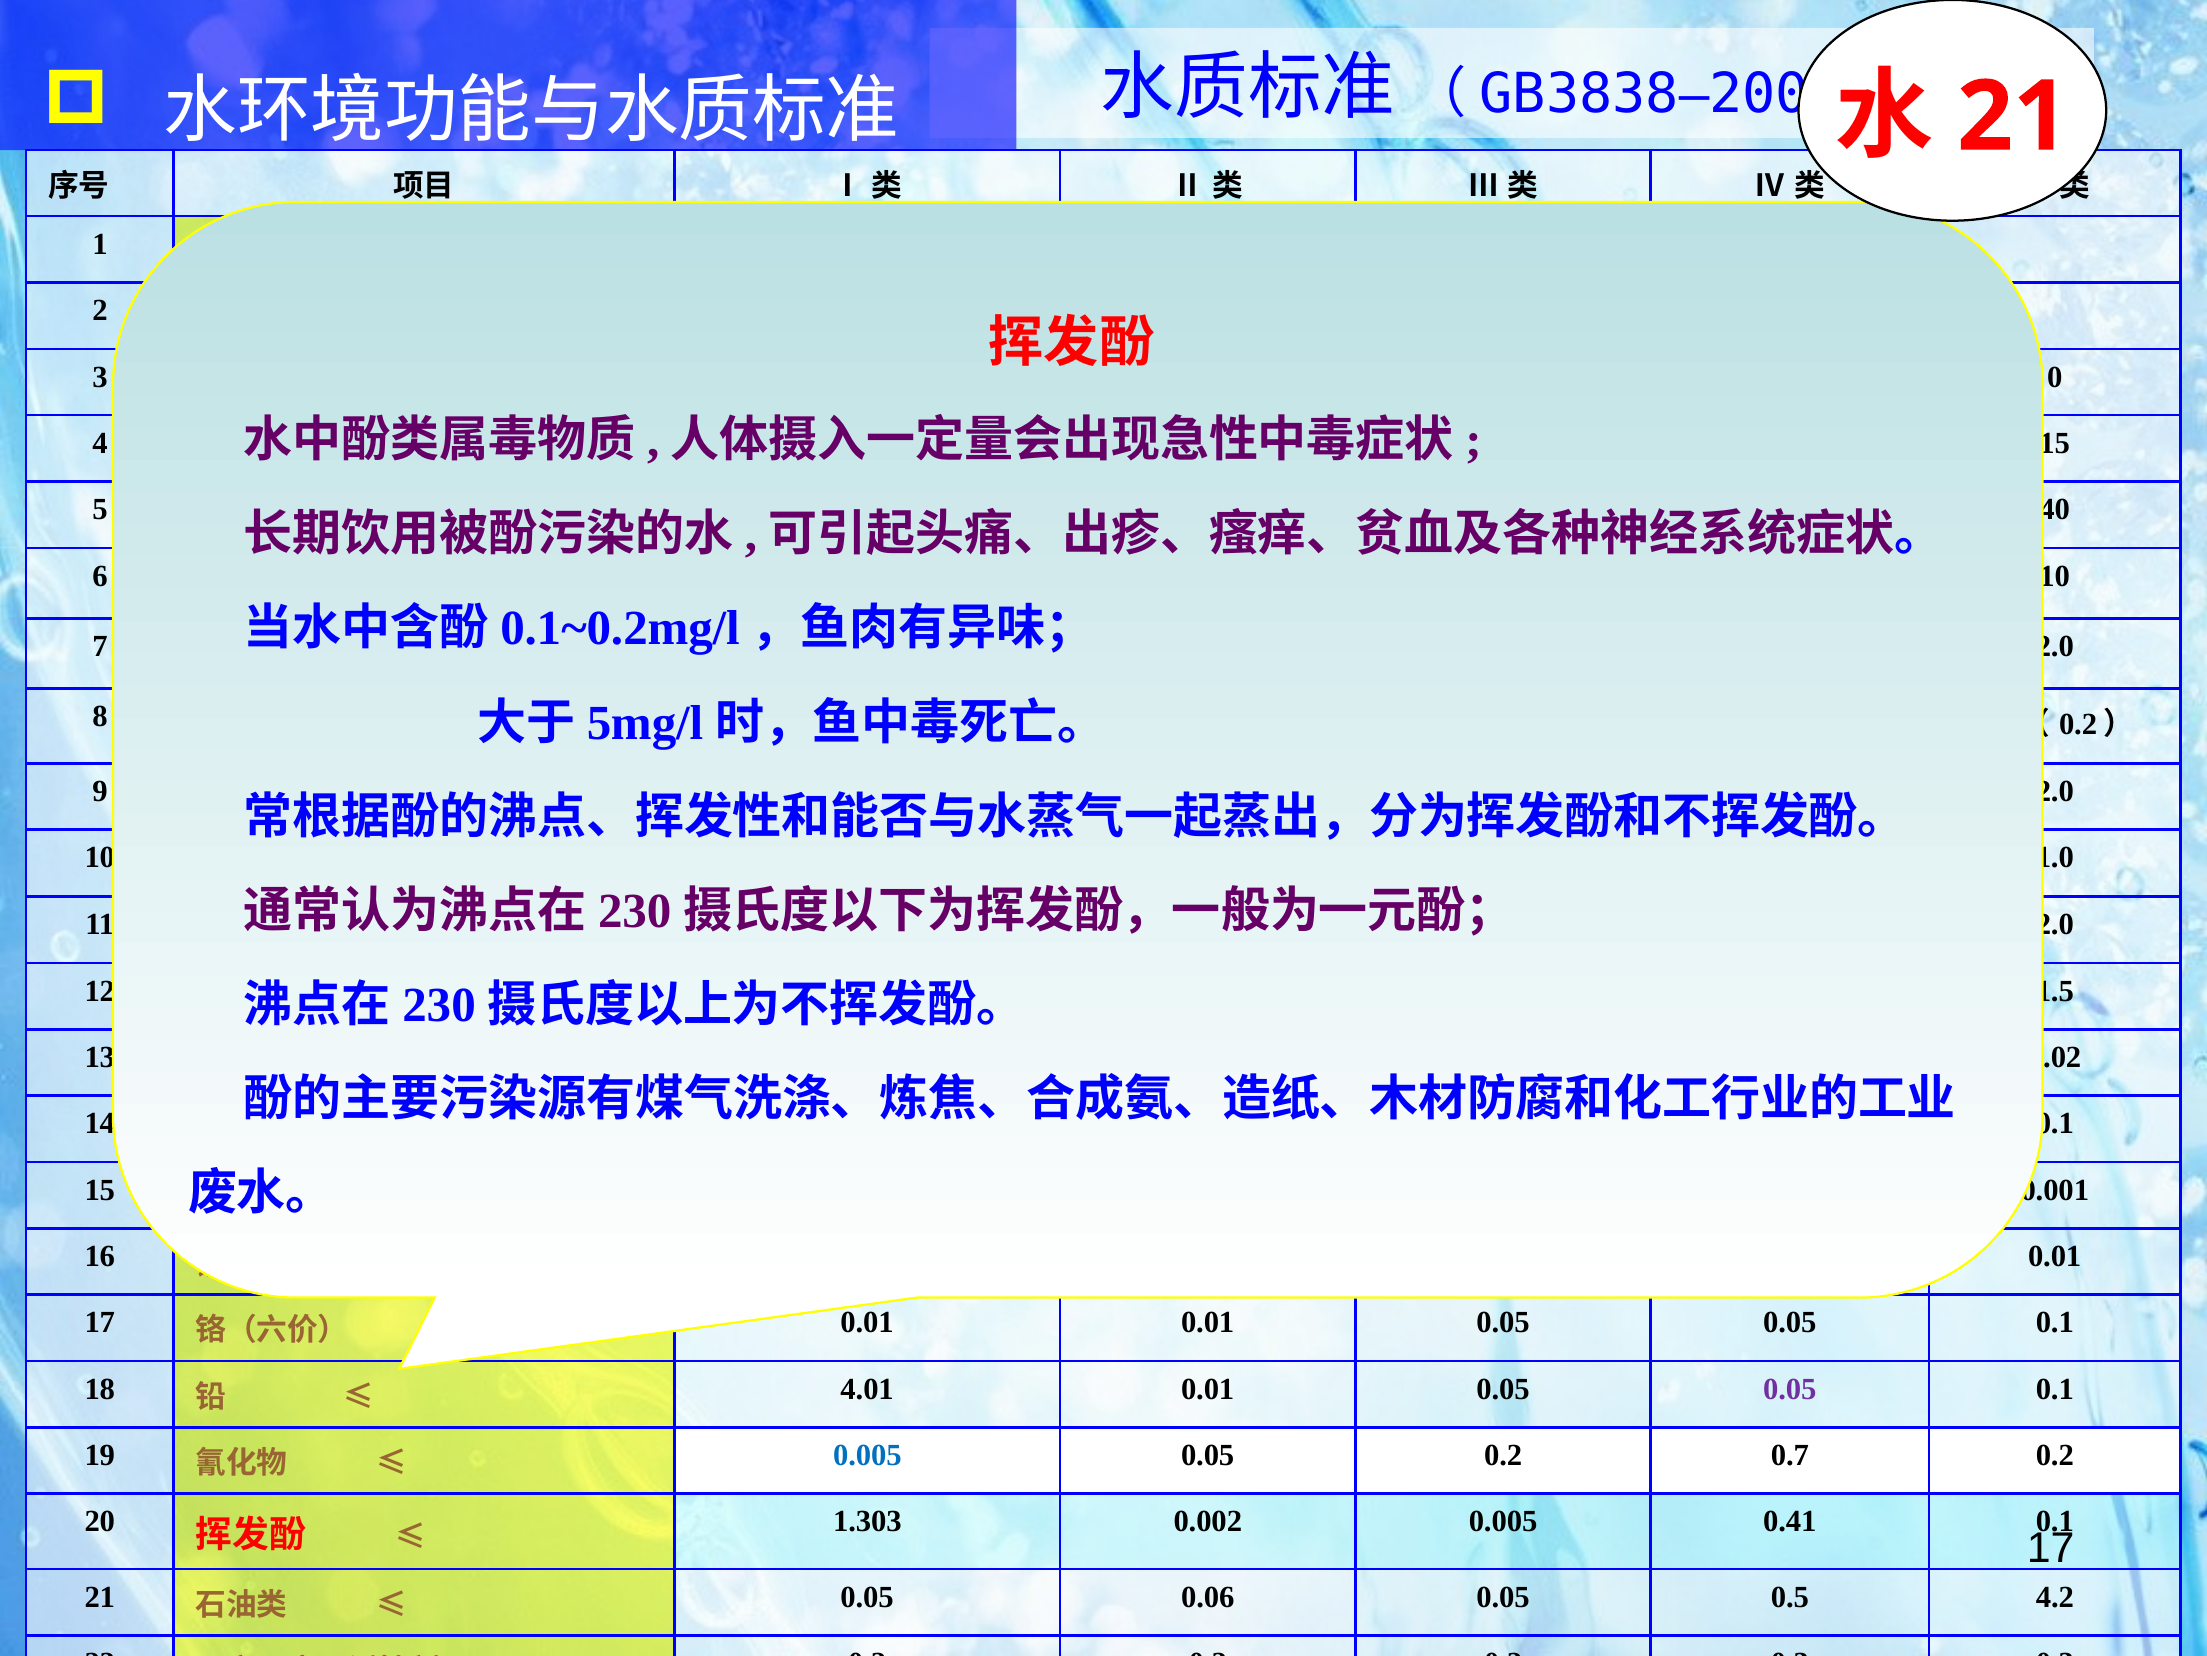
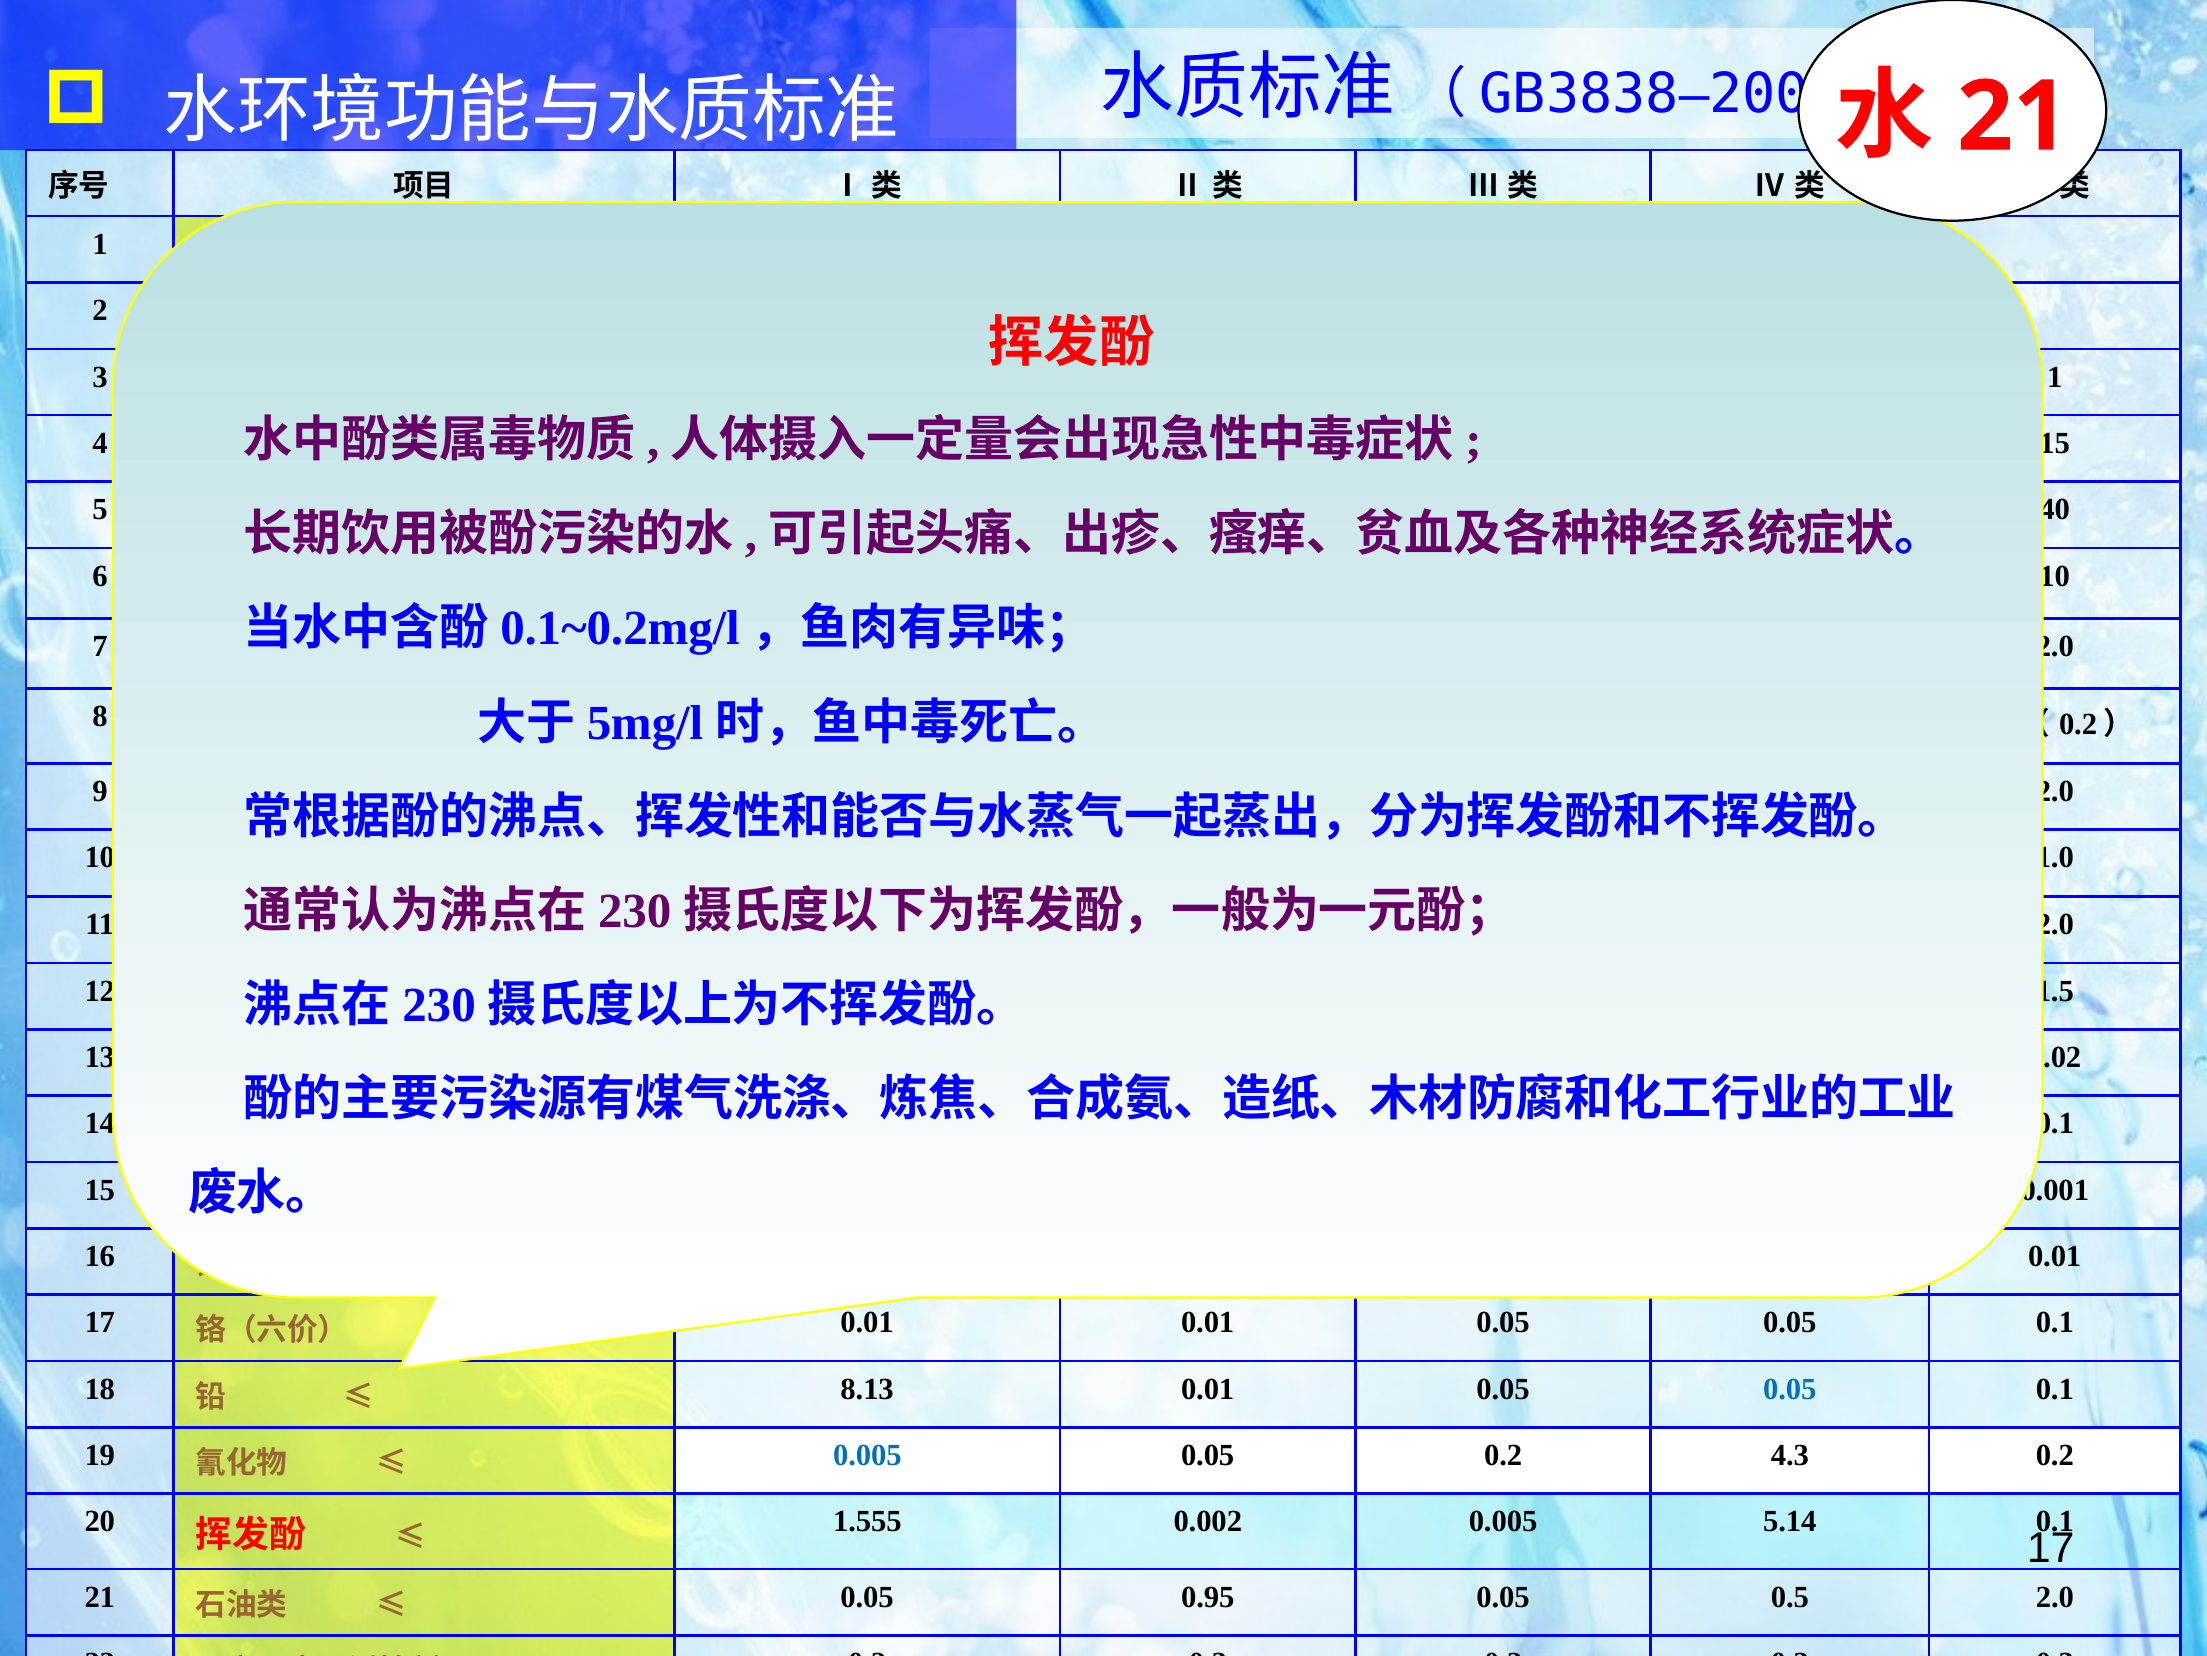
0 at (2055, 377): 0 -> 1
4.01: 4.01 -> 8.13
0.05 at (1790, 1388) colour: purple -> blue
0.7: 0.7 -> 4.3
1.303: 1.303 -> 1.555
0.41: 0.41 -> 5.14
0.06: 0.06 -> 0.95
0.5 4.2: 4.2 -> 2.0
